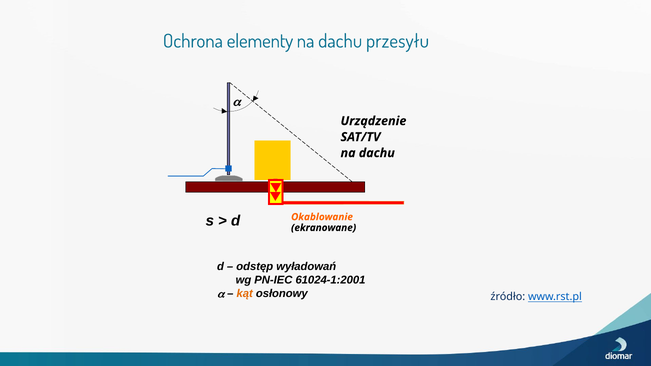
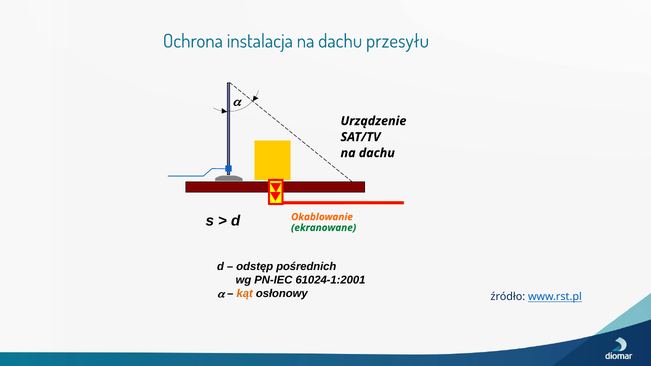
elementy: elementy -> instalacja
ekranowane colour: black -> green
wyładowań: wyładowań -> pośrednich
